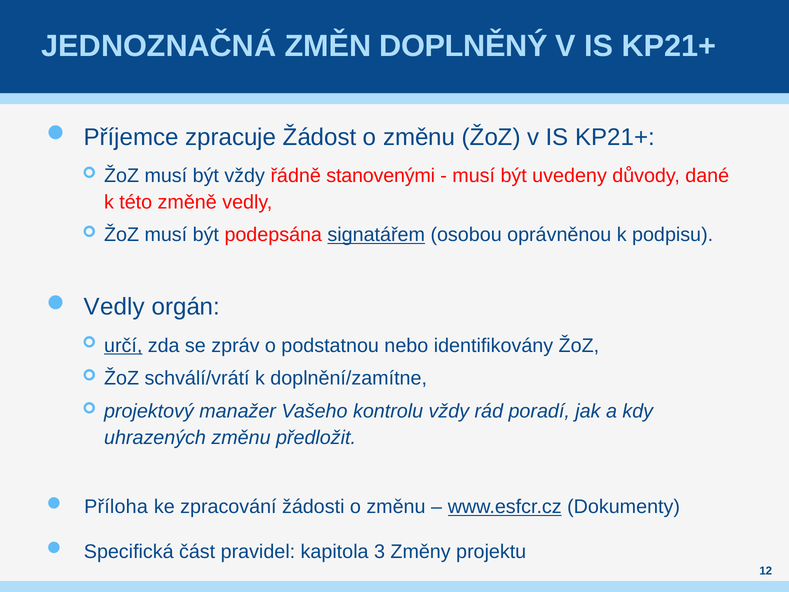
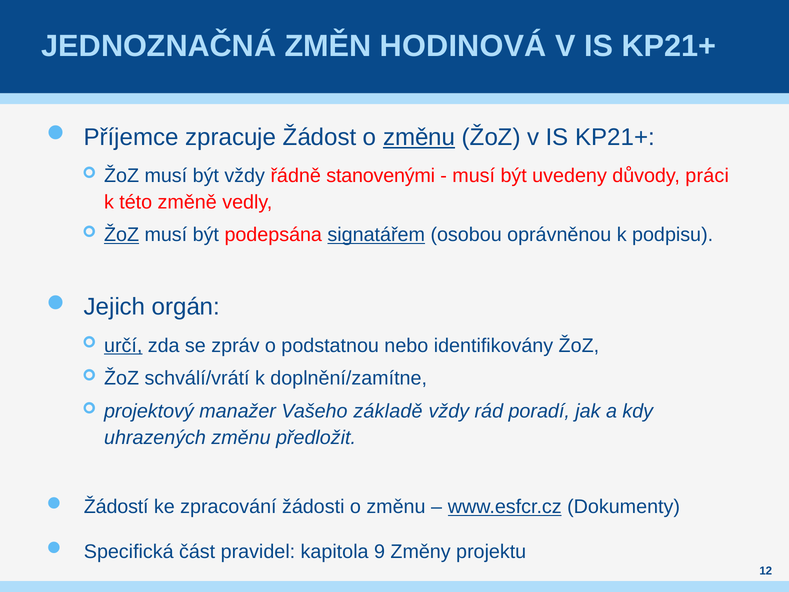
DOPLNĚNÝ: DOPLNĚNÝ -> HODINOVÁ
změnu at (419, 137) underline: none -> present
dané: dané -> práci
ŽoZ at (122, 235) underline: none -> present
Vedly at (114, 307): Vedly -> Jejich
kontrolu: kontrolu -> základě
Příloha: Příloha -> Žádostí
3: 3 -> 9
